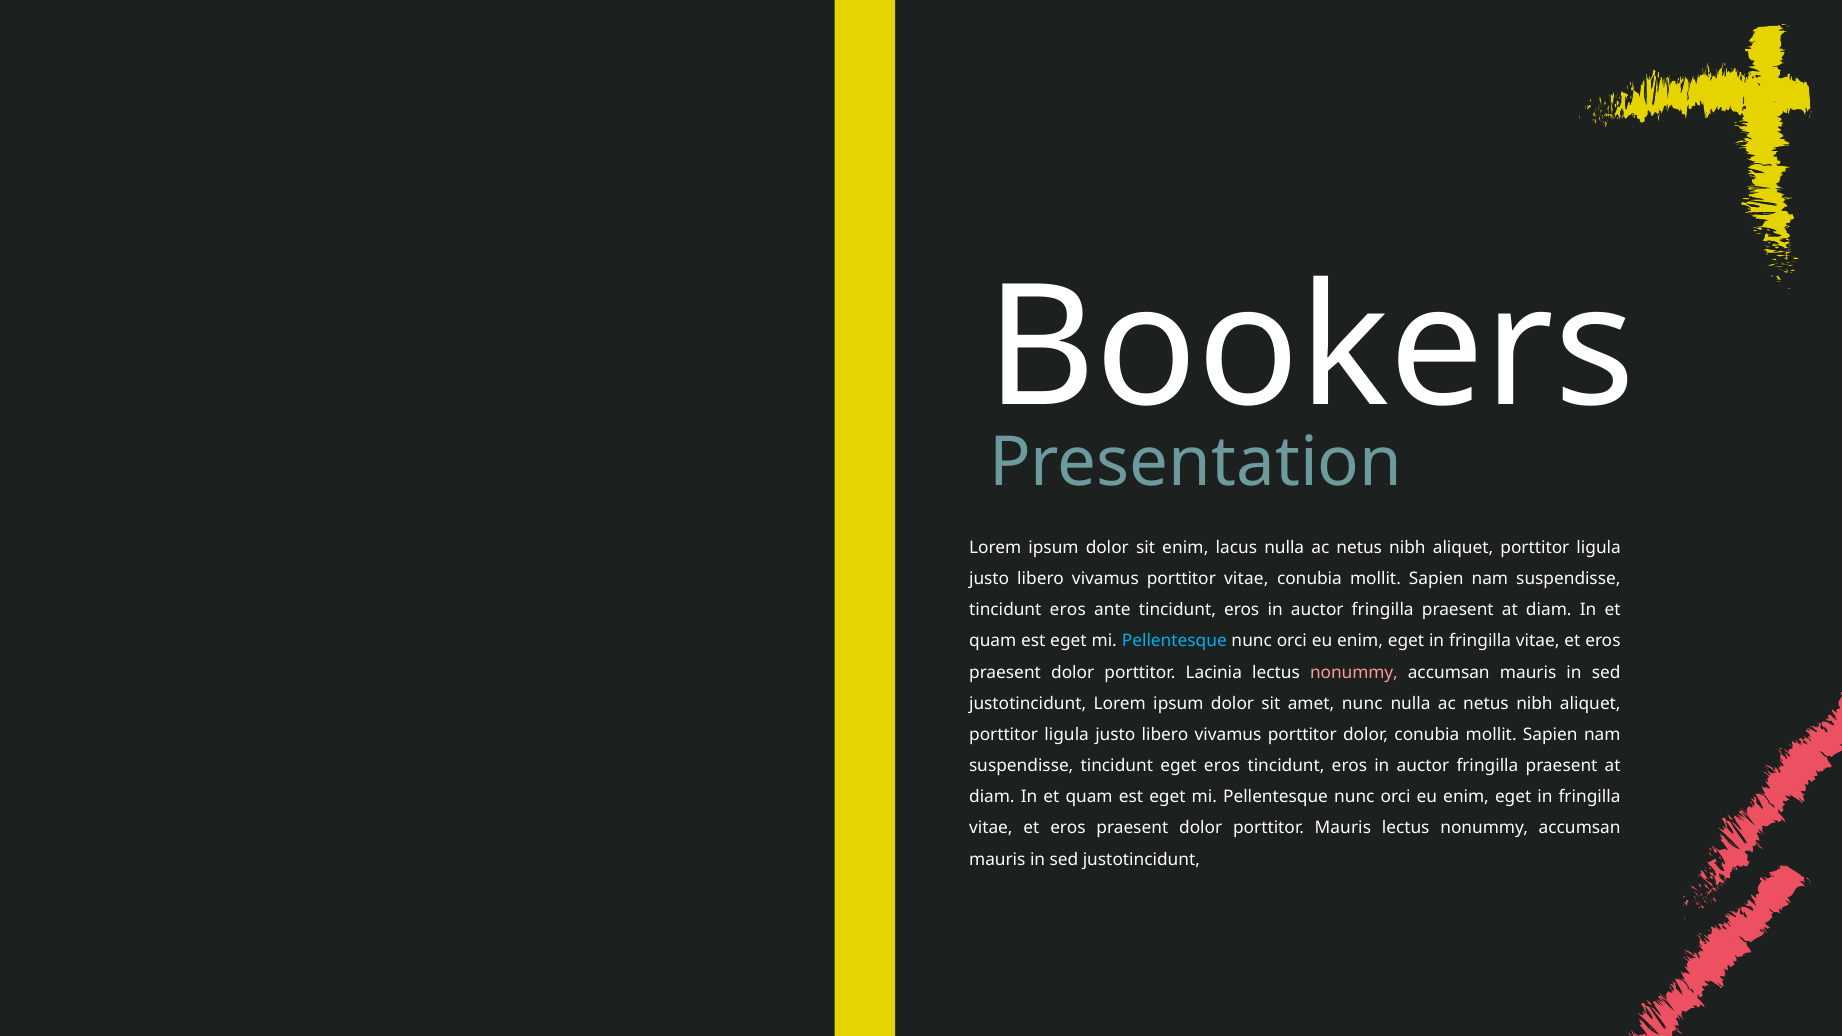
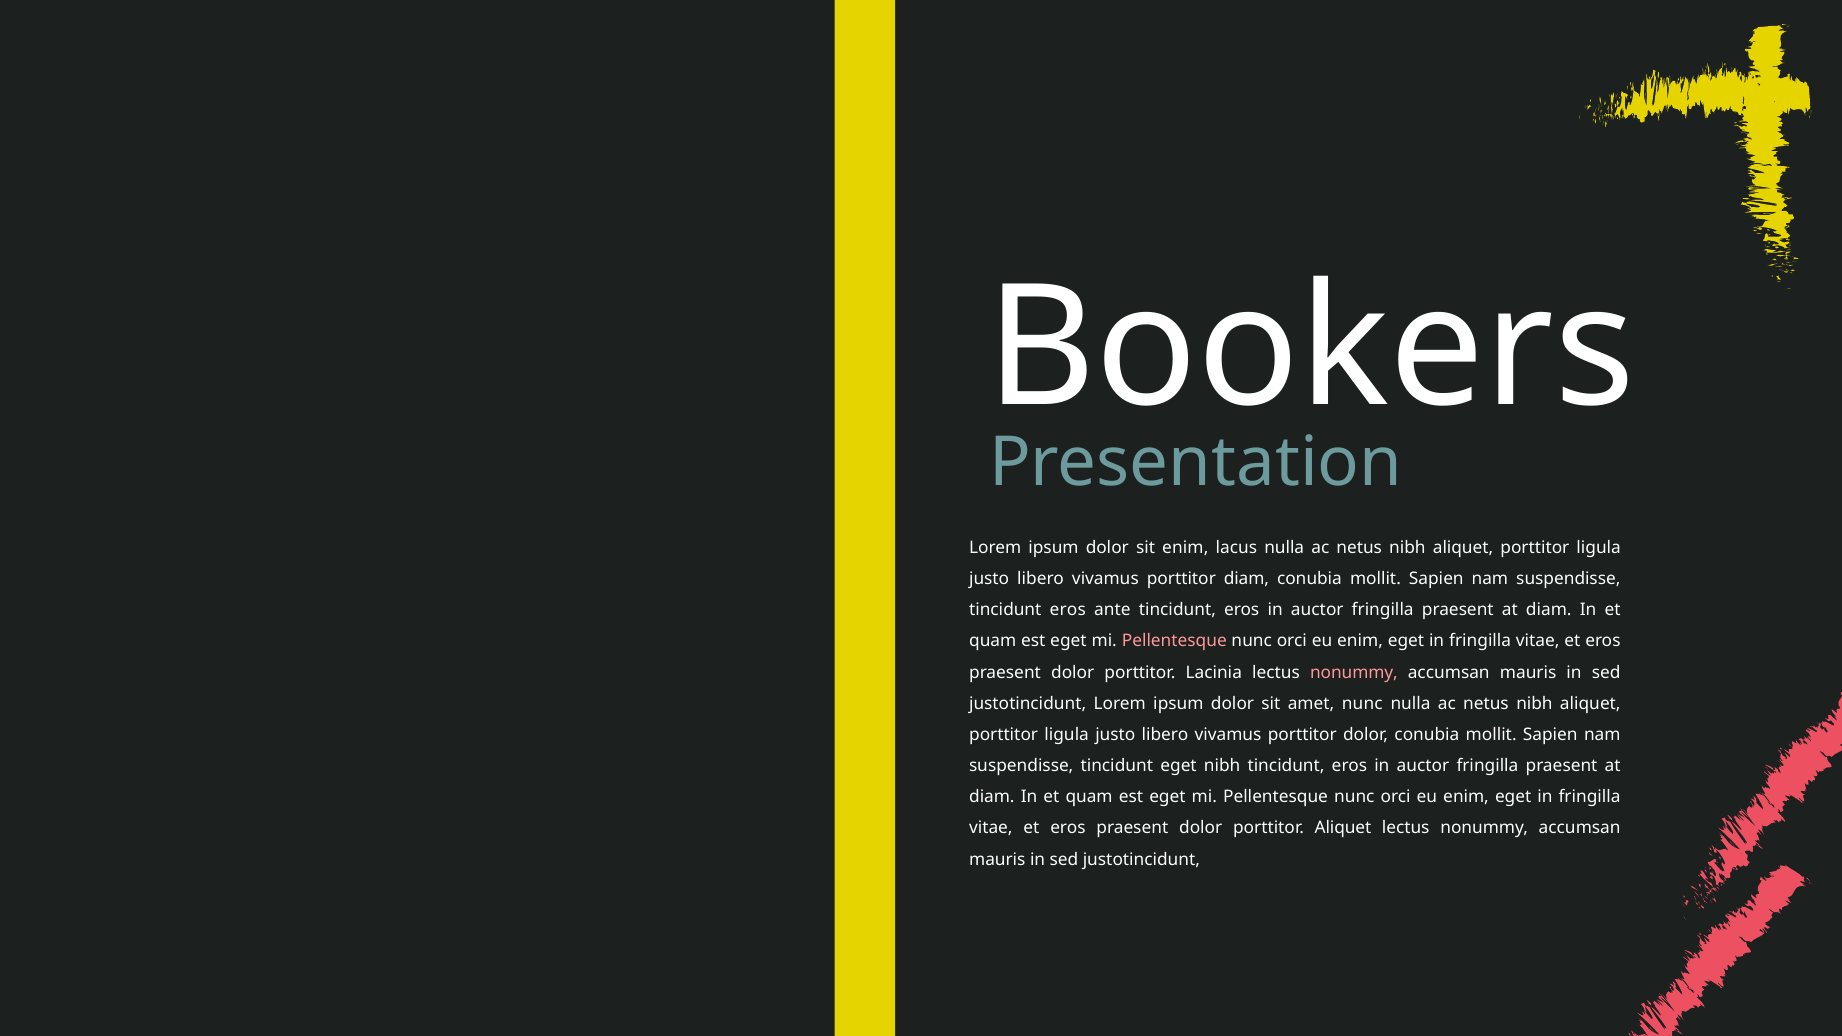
porttitor vitae: vitae -> diam
Pellentesque at (1174, 641) colour: light blue -> pink
eget eros: eros -> nibh
porttitor Mauris: Mauris -> Aliquet
